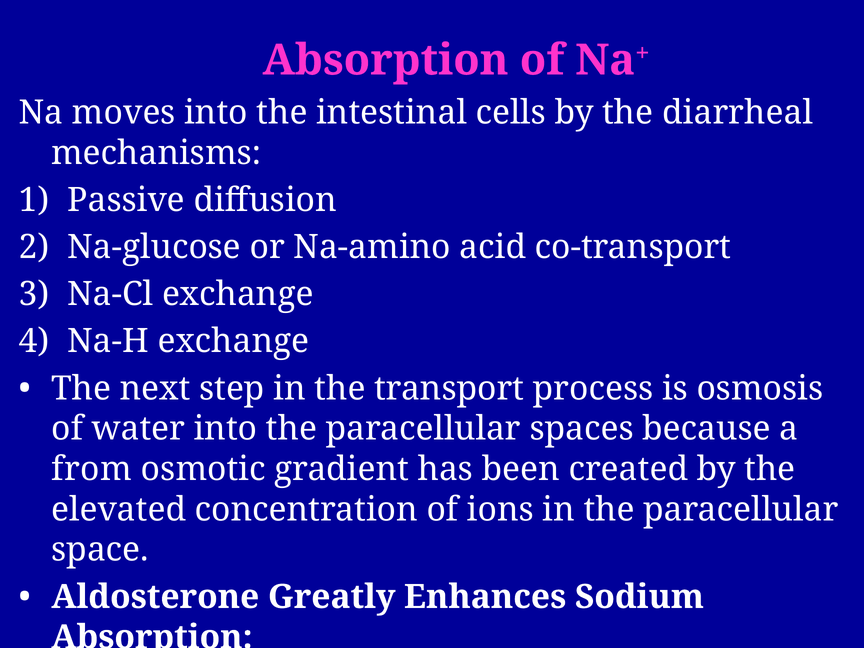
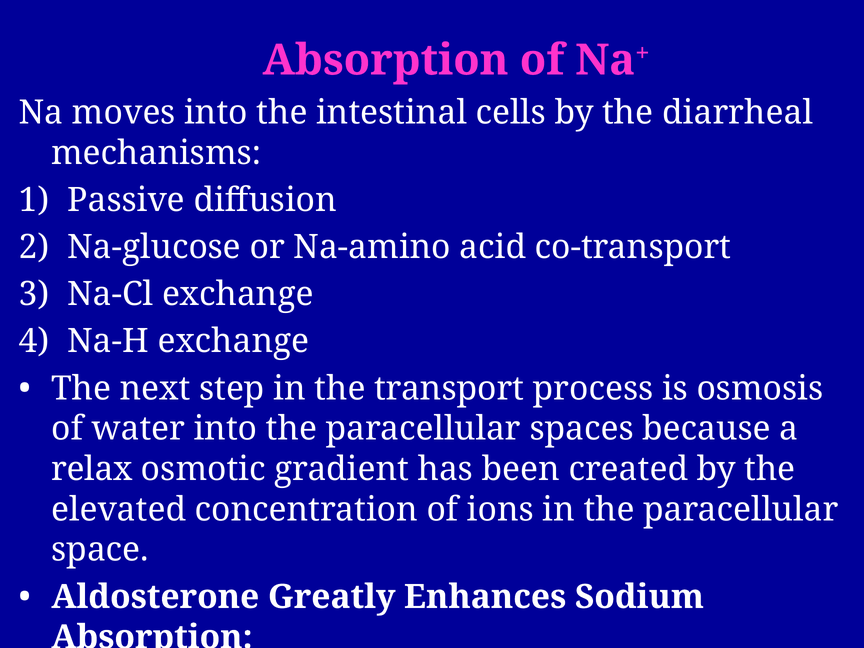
from: from -> relax
